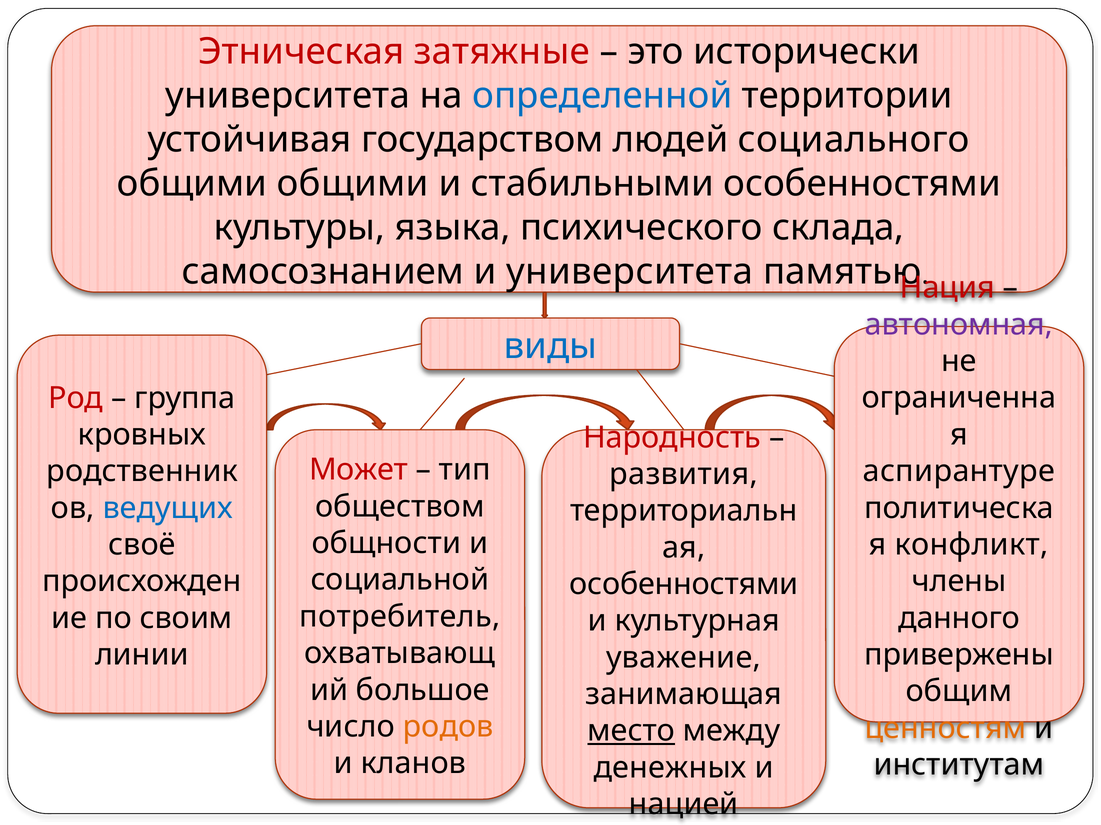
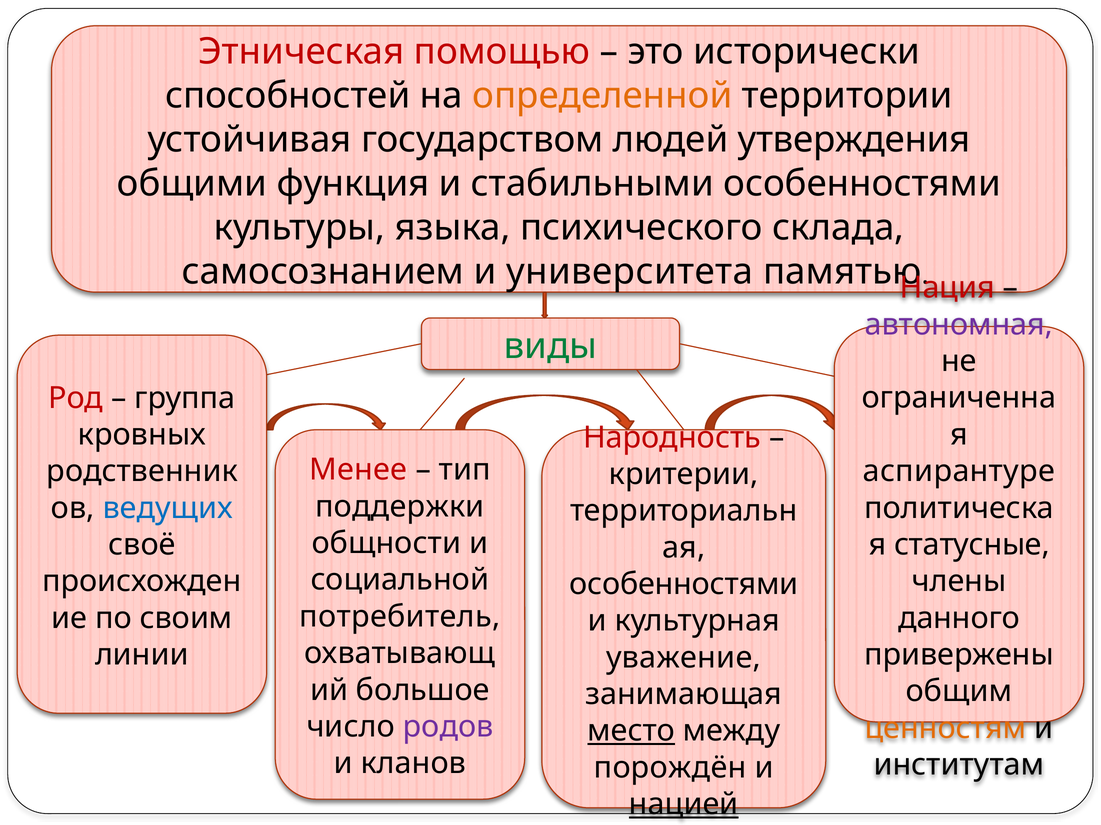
затяжные: затяжные -> помощью
университета at (288, 96): университета -> способностей
определенной colour: blue -> orange
социального: социального -> утверждения
общими общими: общими -> функция
виды colour: blue -> green
Может: Может -> Менее
развития: развития -> критерии
обществом: обществом -> поддержки
конфликт: конфликт -> статусные
родов colour: orange -> purple
денежных: денежных -> порождён
нацией underline: none -> present
